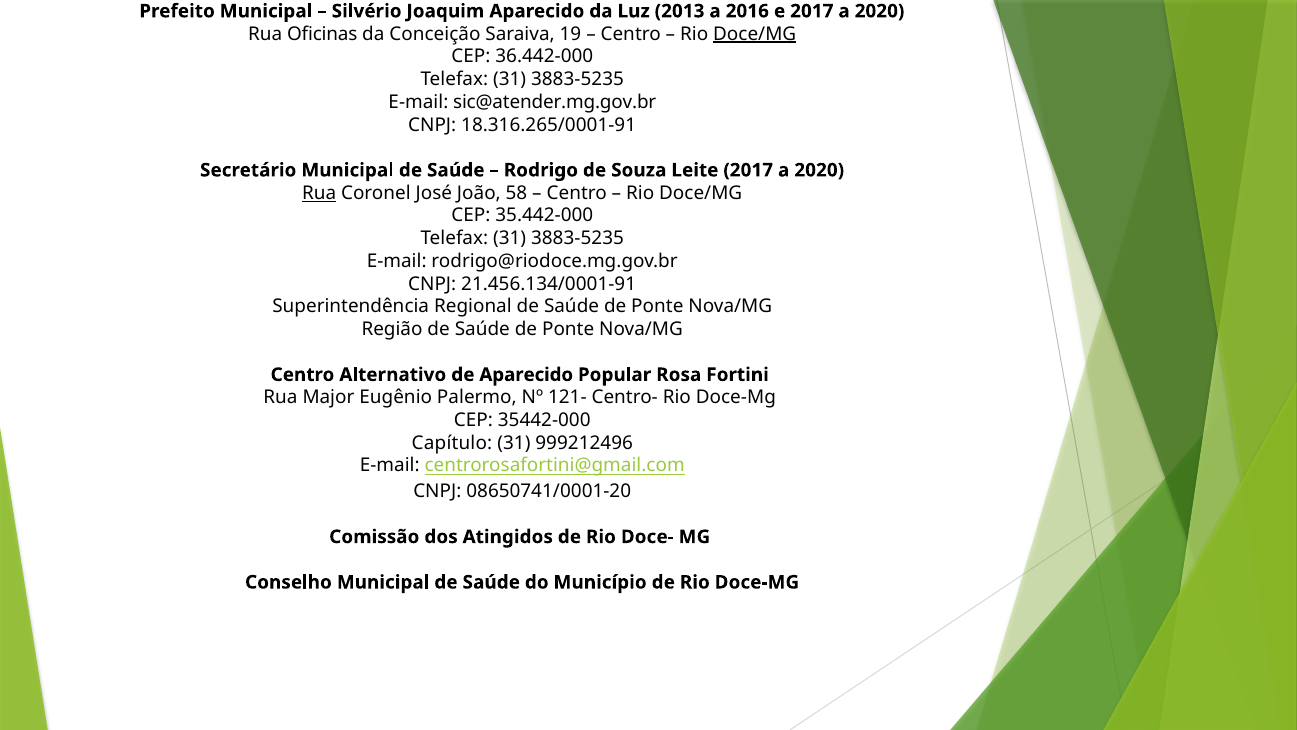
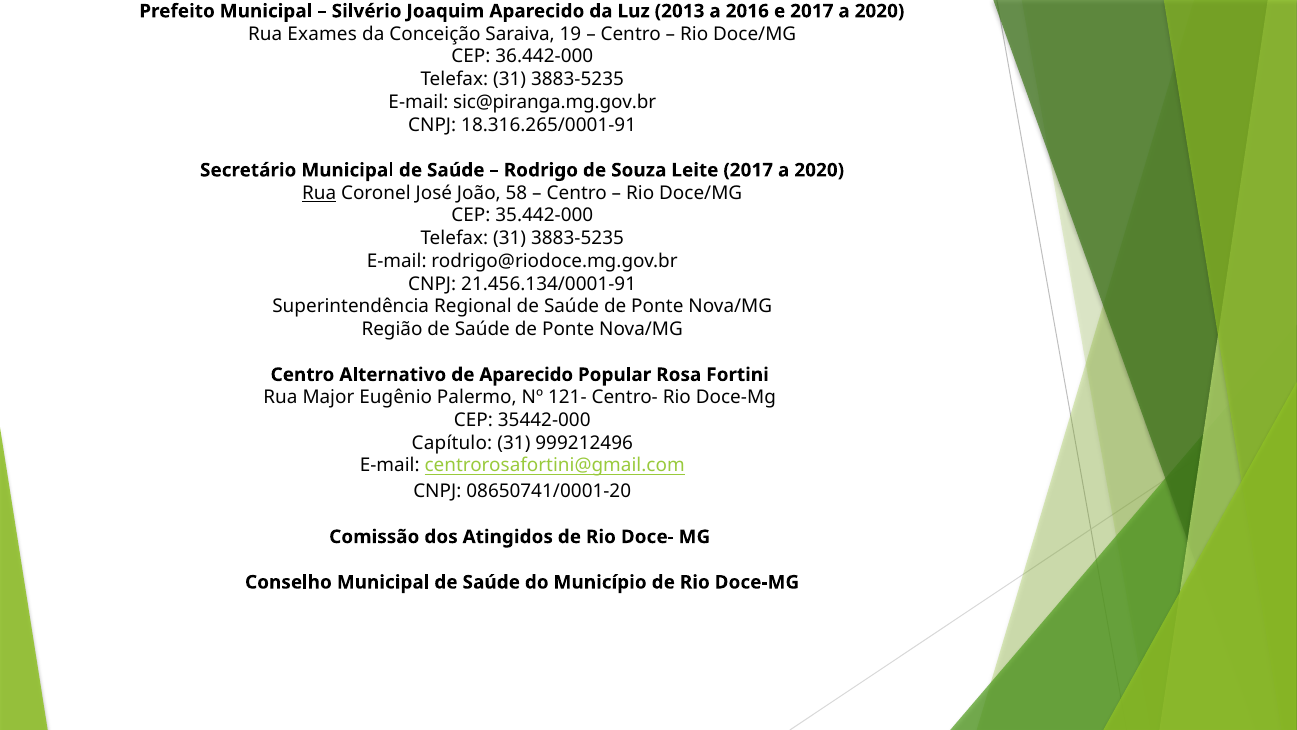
Oficinas: Oficinas -> Exames
Doce/MG at (755, 34) underline: present -> none
sic@atender.mg.gov.br: sic@atender.mg.gov.br -> sic@piranga.mg.gov.br
